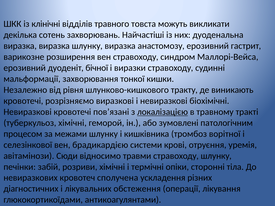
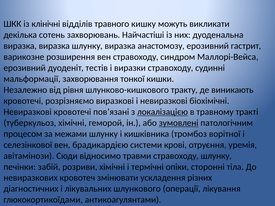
товста: товста -> кишку
бiчної: бiчної -> тестiв
зумовлені underline: none -> present
сполучена: сполучена -> змiнювати
обстеження: обстеження -> шлункового
